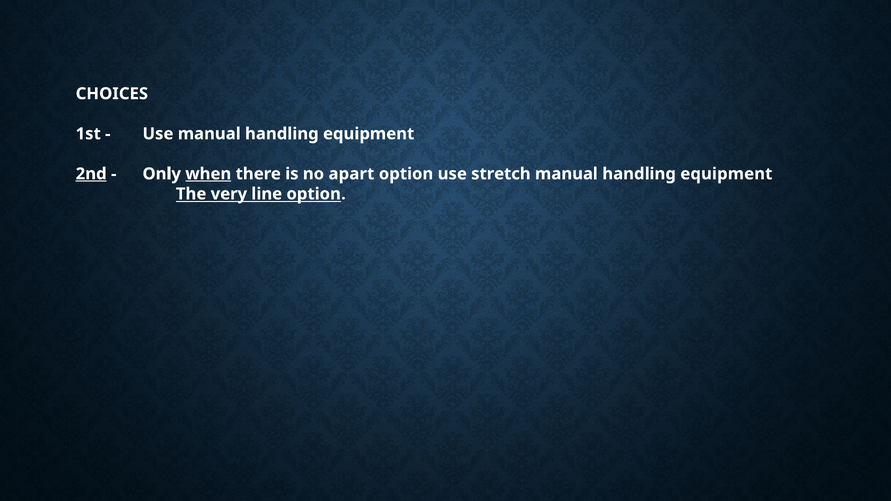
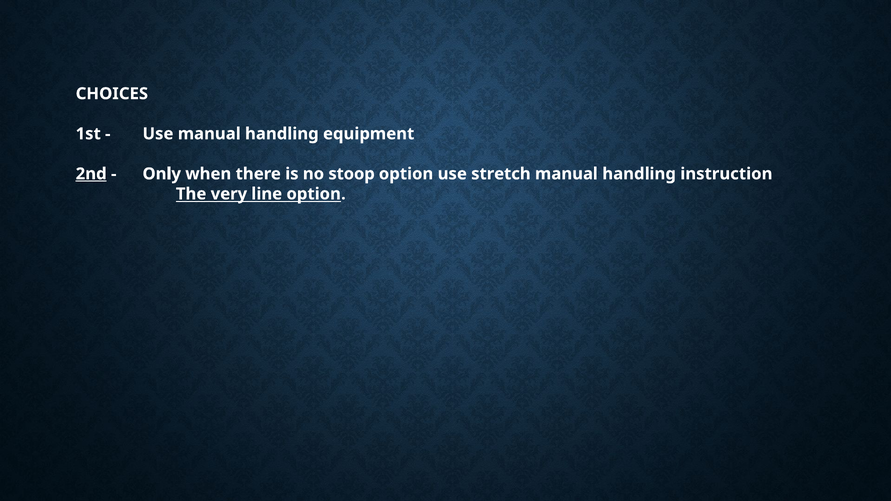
when underline: present -> none
apart: apart -> stoop
equipment at (726, 174): equipment -> instruction
